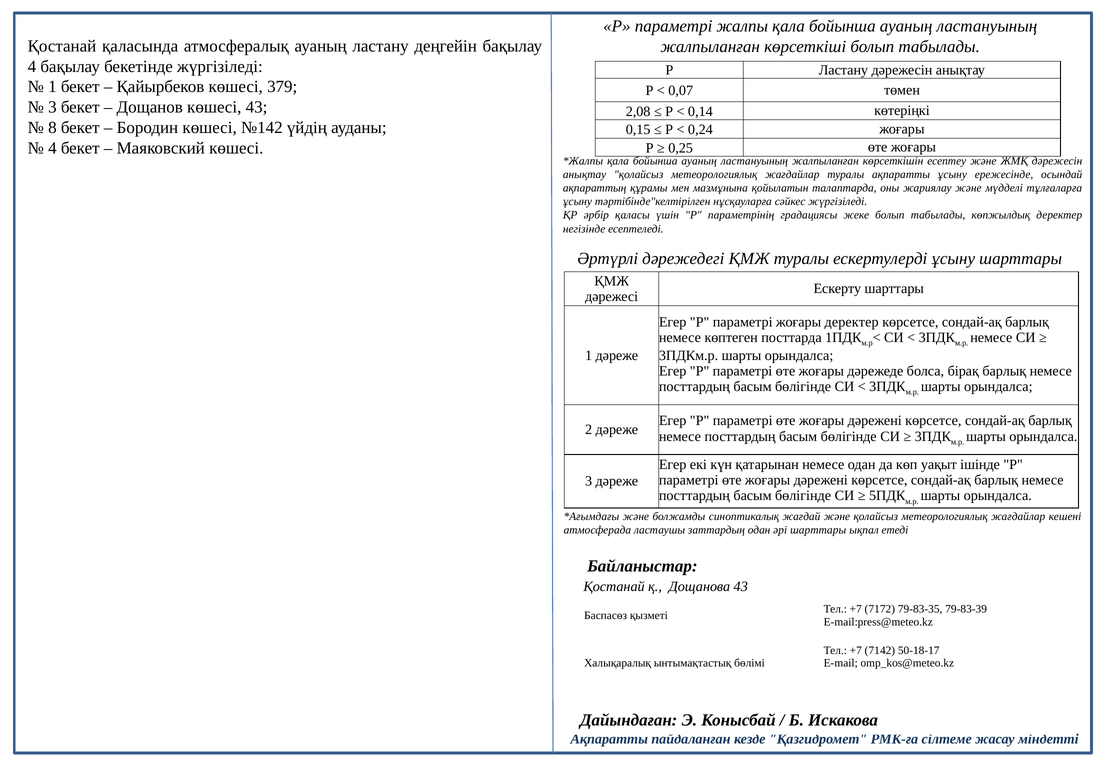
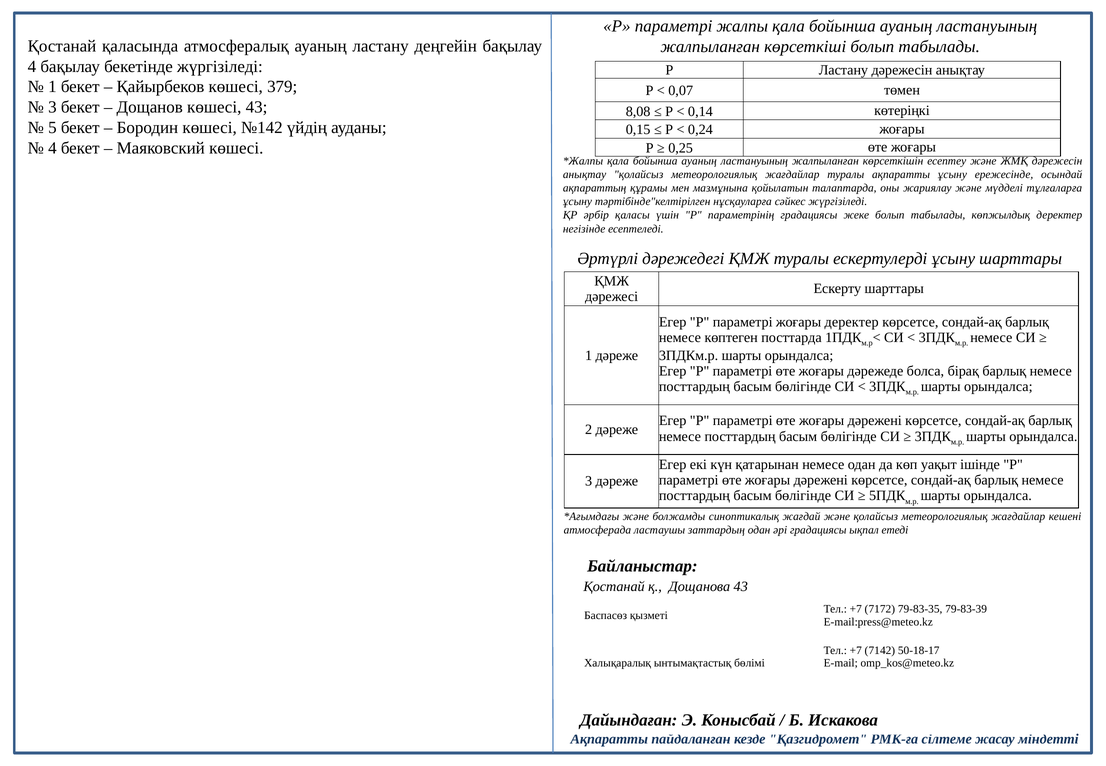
2,08: 2,08 -> 8,08
8: 8 -> 5
әрі шарттары: шарттары -> градациясы
